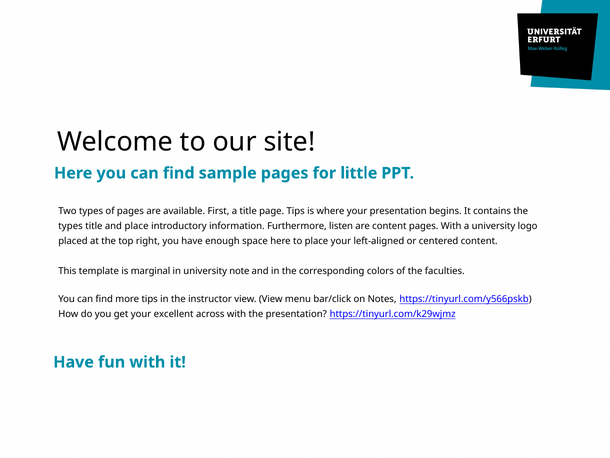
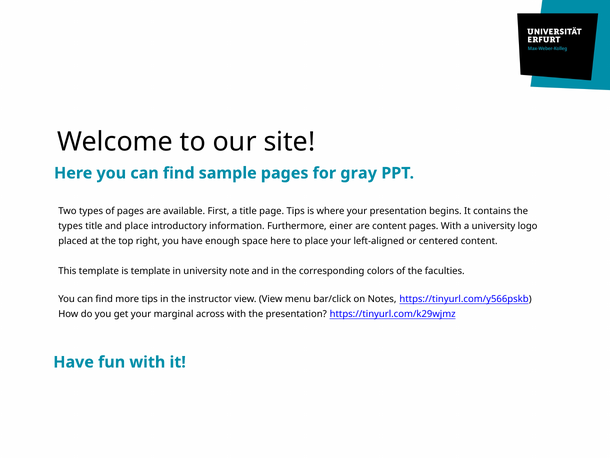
little: little -> gray
listen: listen -> einer
is marginal: marginal -> template
excellent: excellent -> marginal
